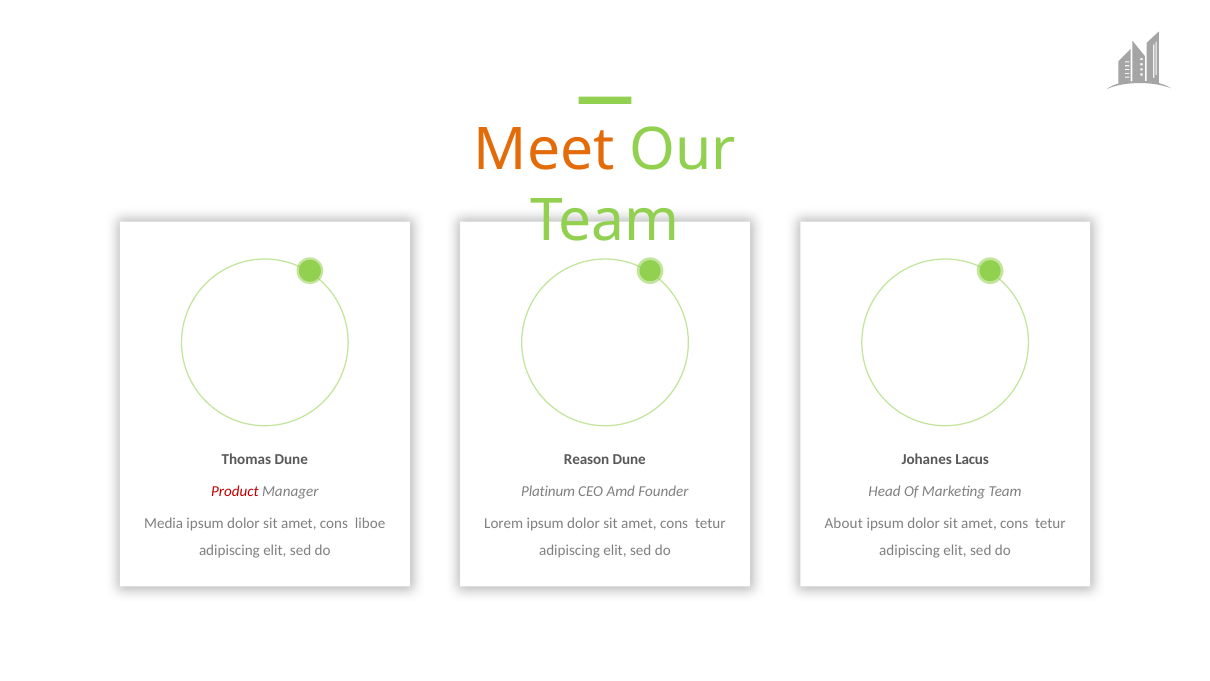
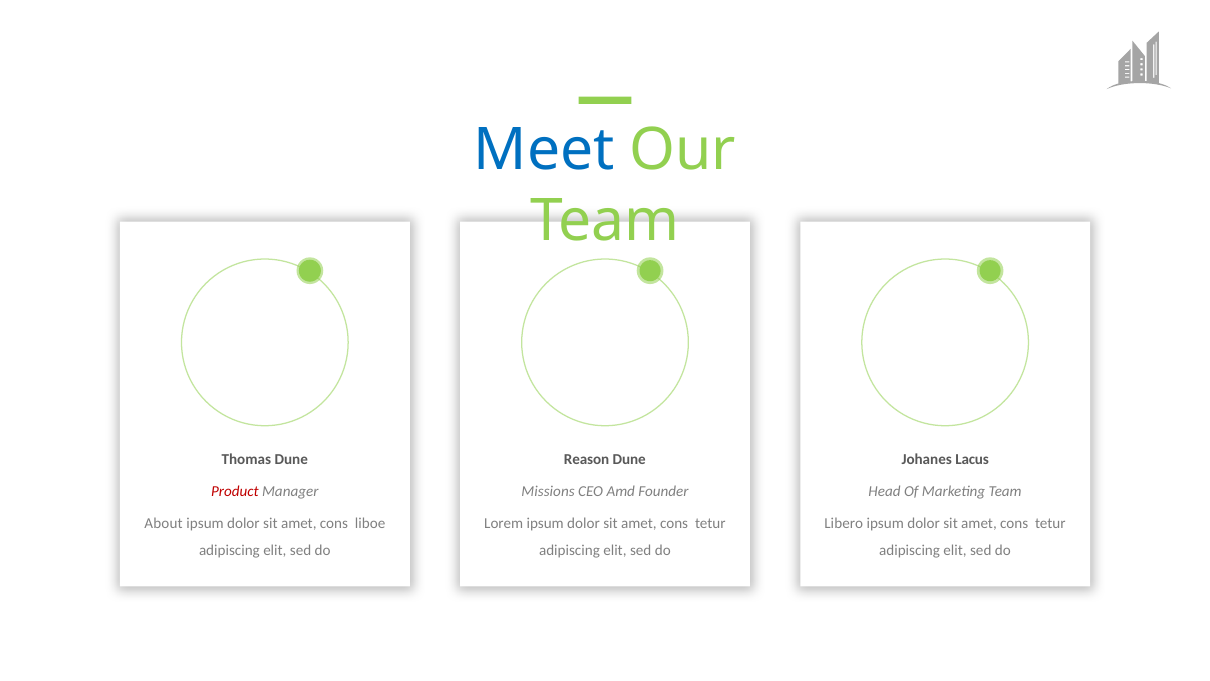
Meet colour: orange -> blue
Platinum: Platinum -> Missions
Media: Media -> About
About: About -> Libero
